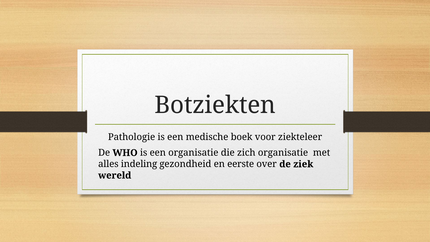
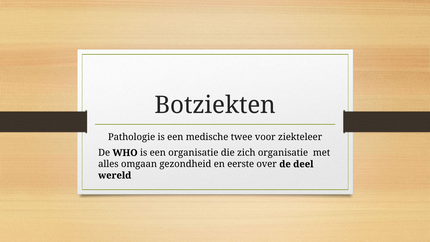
boek: boek -> twee
indeling: indeling -> omgaan
ziek: ziek -> deel
